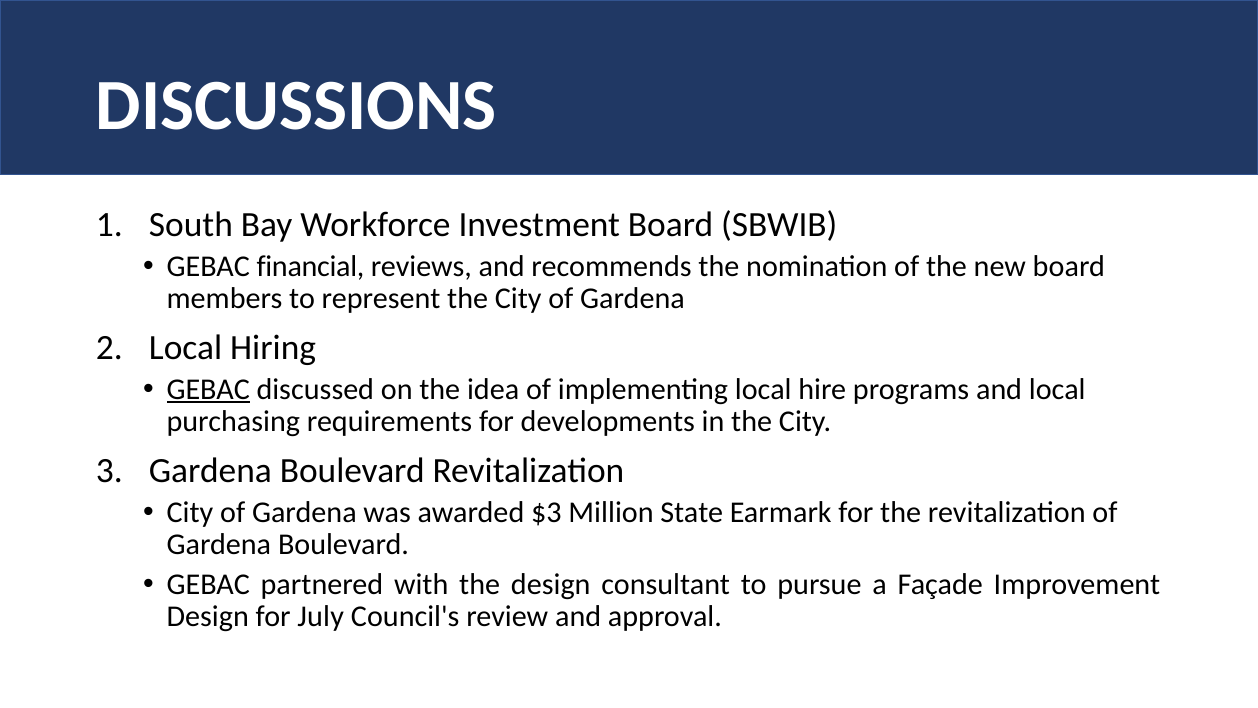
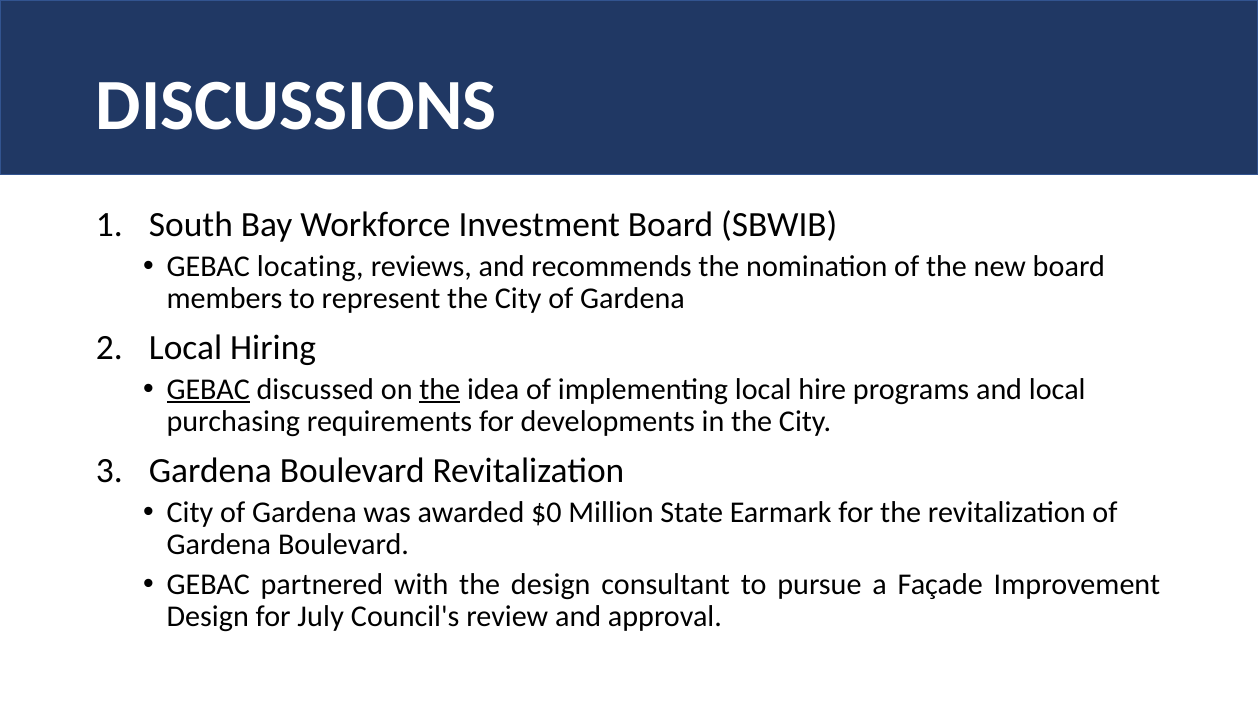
financial: financial -> locating
the at (440, 389) underline: none -> present
$3: $3 -> $0
